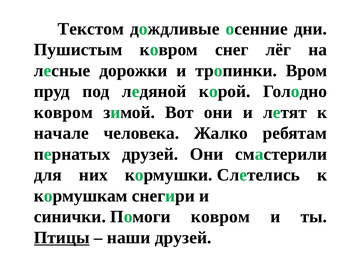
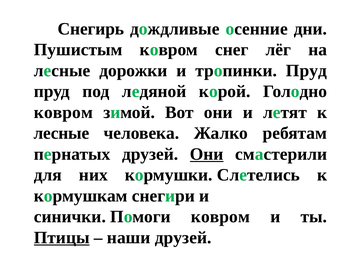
Текстом: Текстом -> Снегирь
тропинки Вром: Вром -> Пруд
начале at (61, 133): начале -> лесные
Они at (207, 154) underline: none -> present
